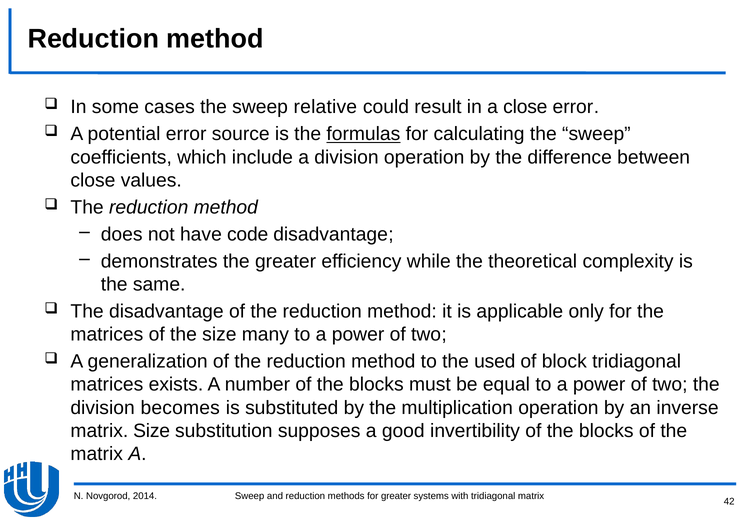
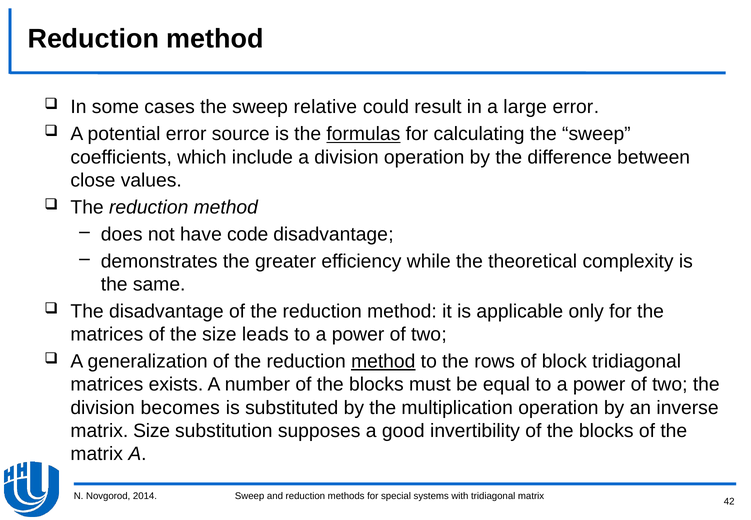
a close: close -> large
many: many -> leads
method at (383, 361) underline: none -> present
used: used -> rows
for greater: greater -> special
